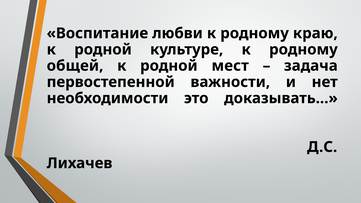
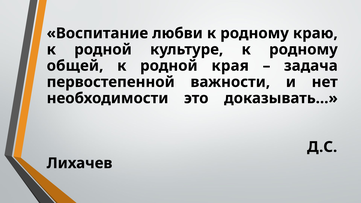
мест: мест -> края
